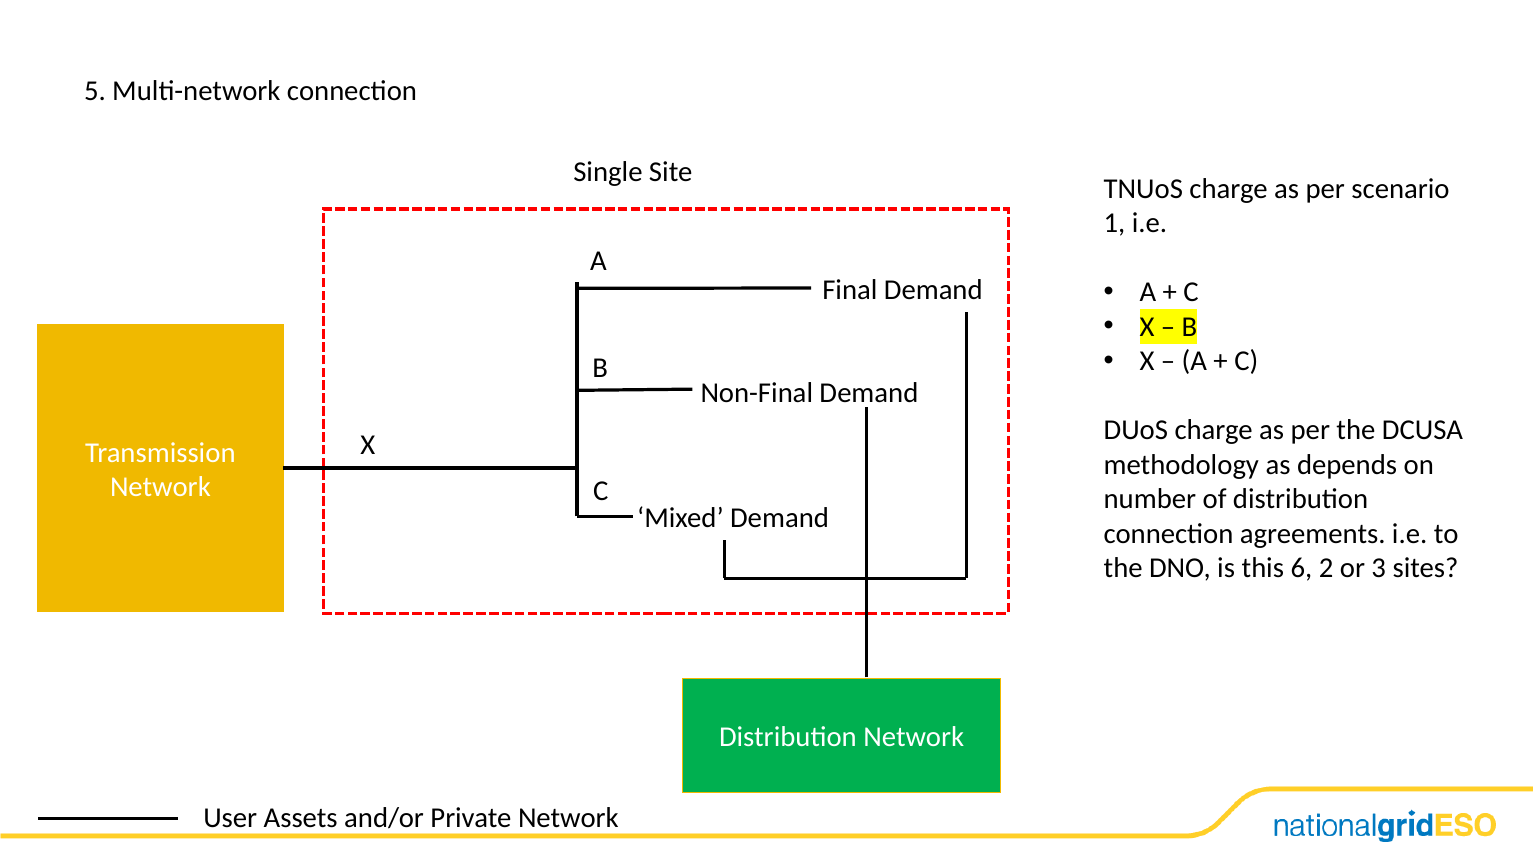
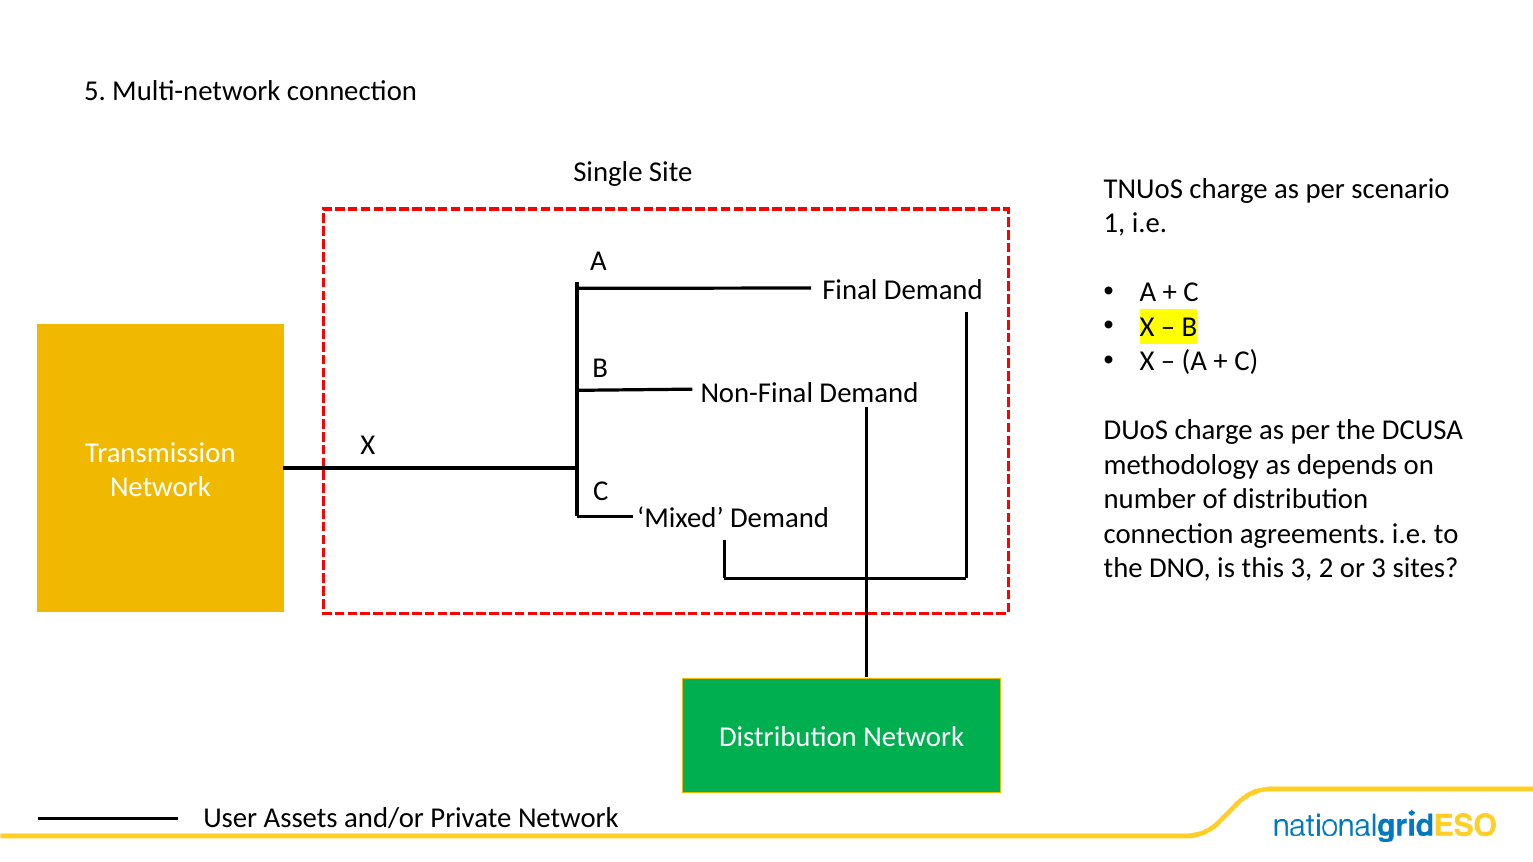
this 6: 6 -> 3
